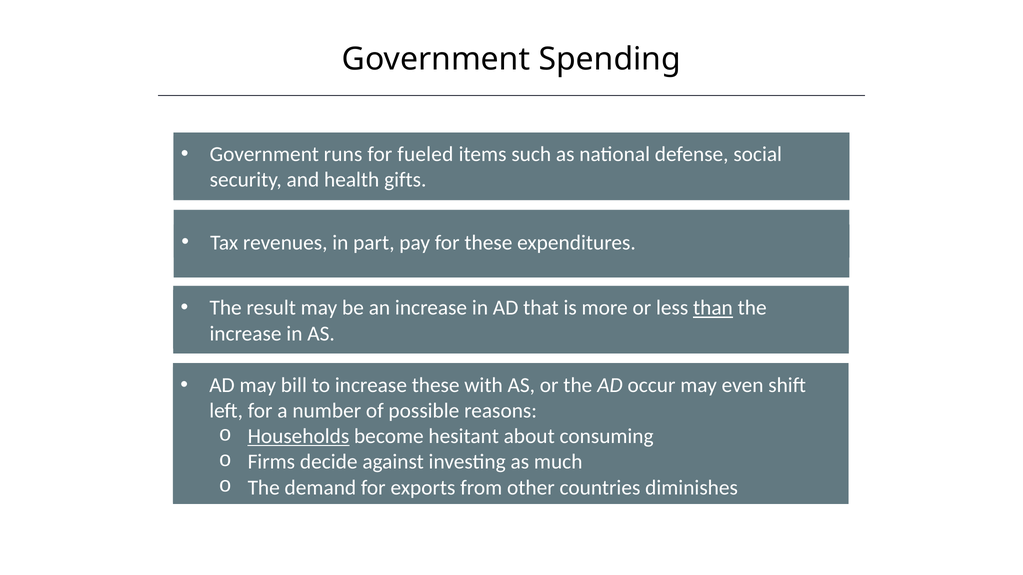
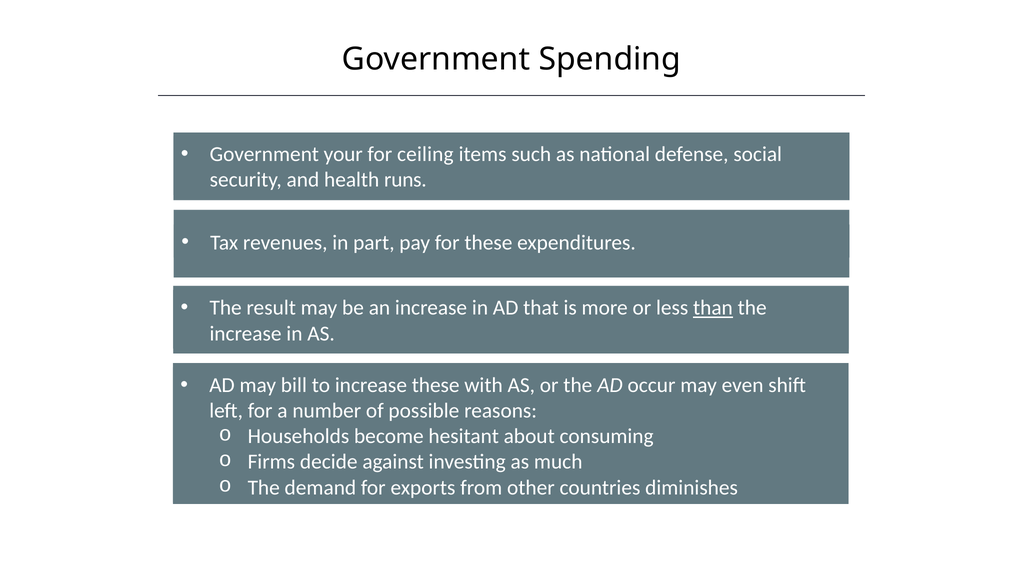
runs: runs -> your
fueled: fueled -> ceiling
gifts: gifts -> runs
Households underline: present -> none
